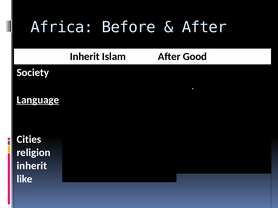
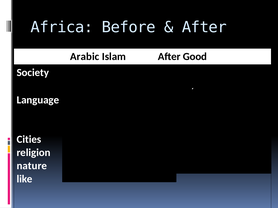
Inherit at (85, 57): Inherit -> Arabic
Language underline: present -> none
inherit at (32, 166): inherit -> nature
